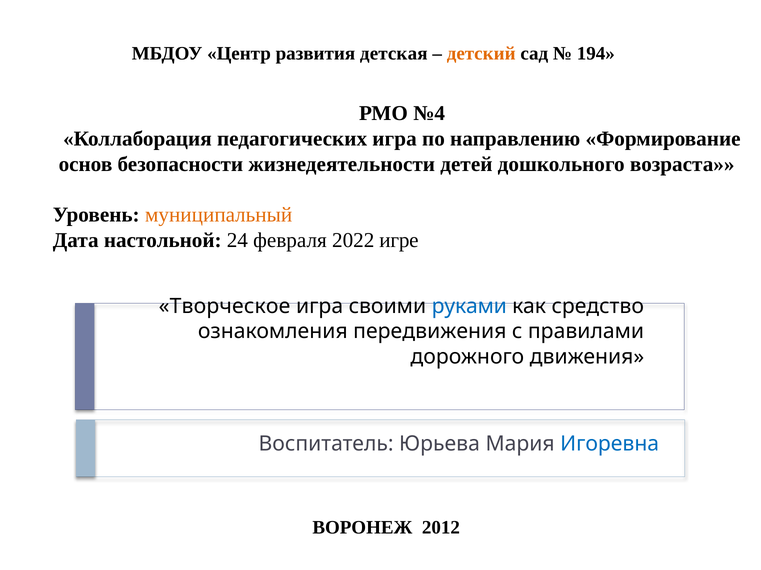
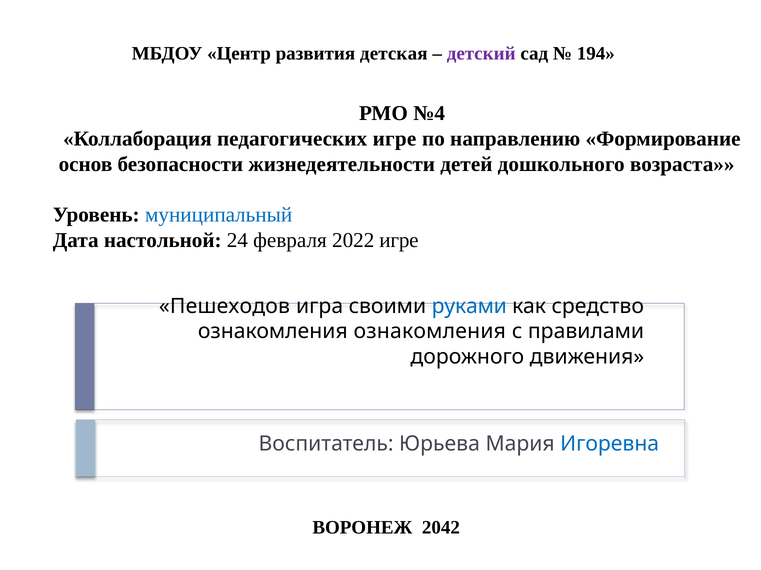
детский colour: orange -> purple
педагогических игра: игра -> игре
муниципальный colour: orange -> blue
Творческое: Творческое -> Пешеходов
ознакомления передвижения: передвижения -> ознакомления
2012: 2012 -> 2042
